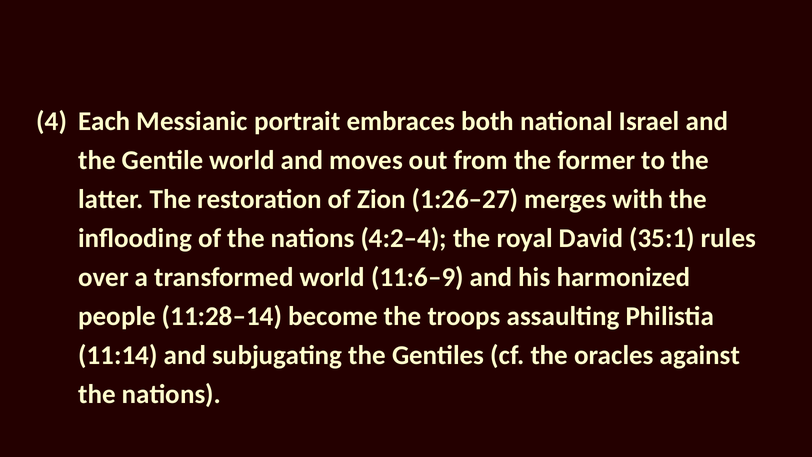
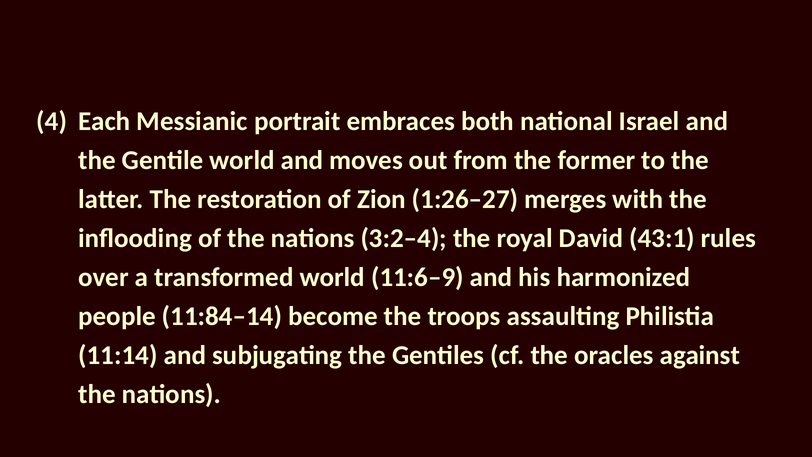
4:2–4: 4:2–4 -> 3:2–4
35:1: 35:1 -> 43:1
11:28–14: 11:28–14 -> 11:84–14
